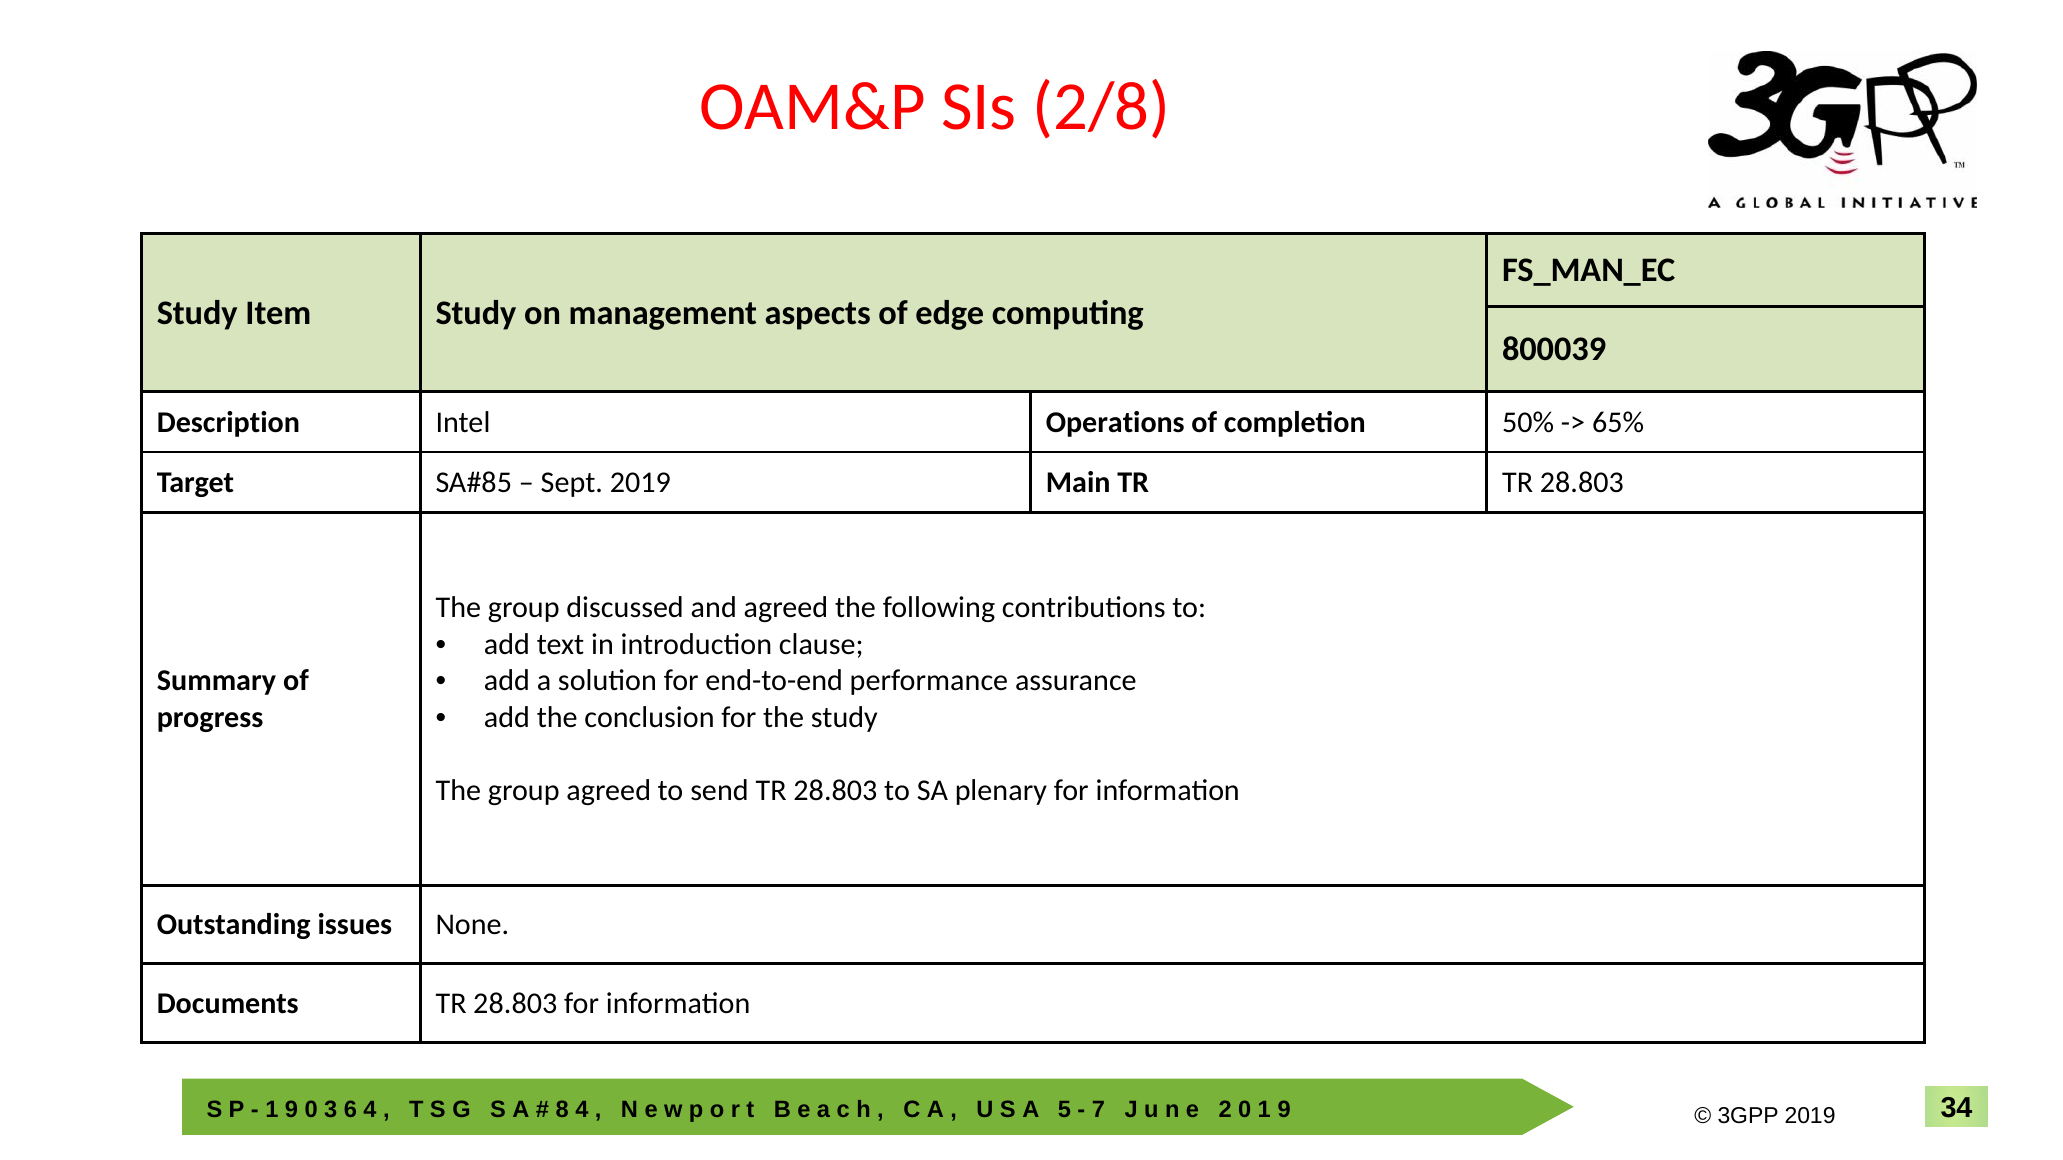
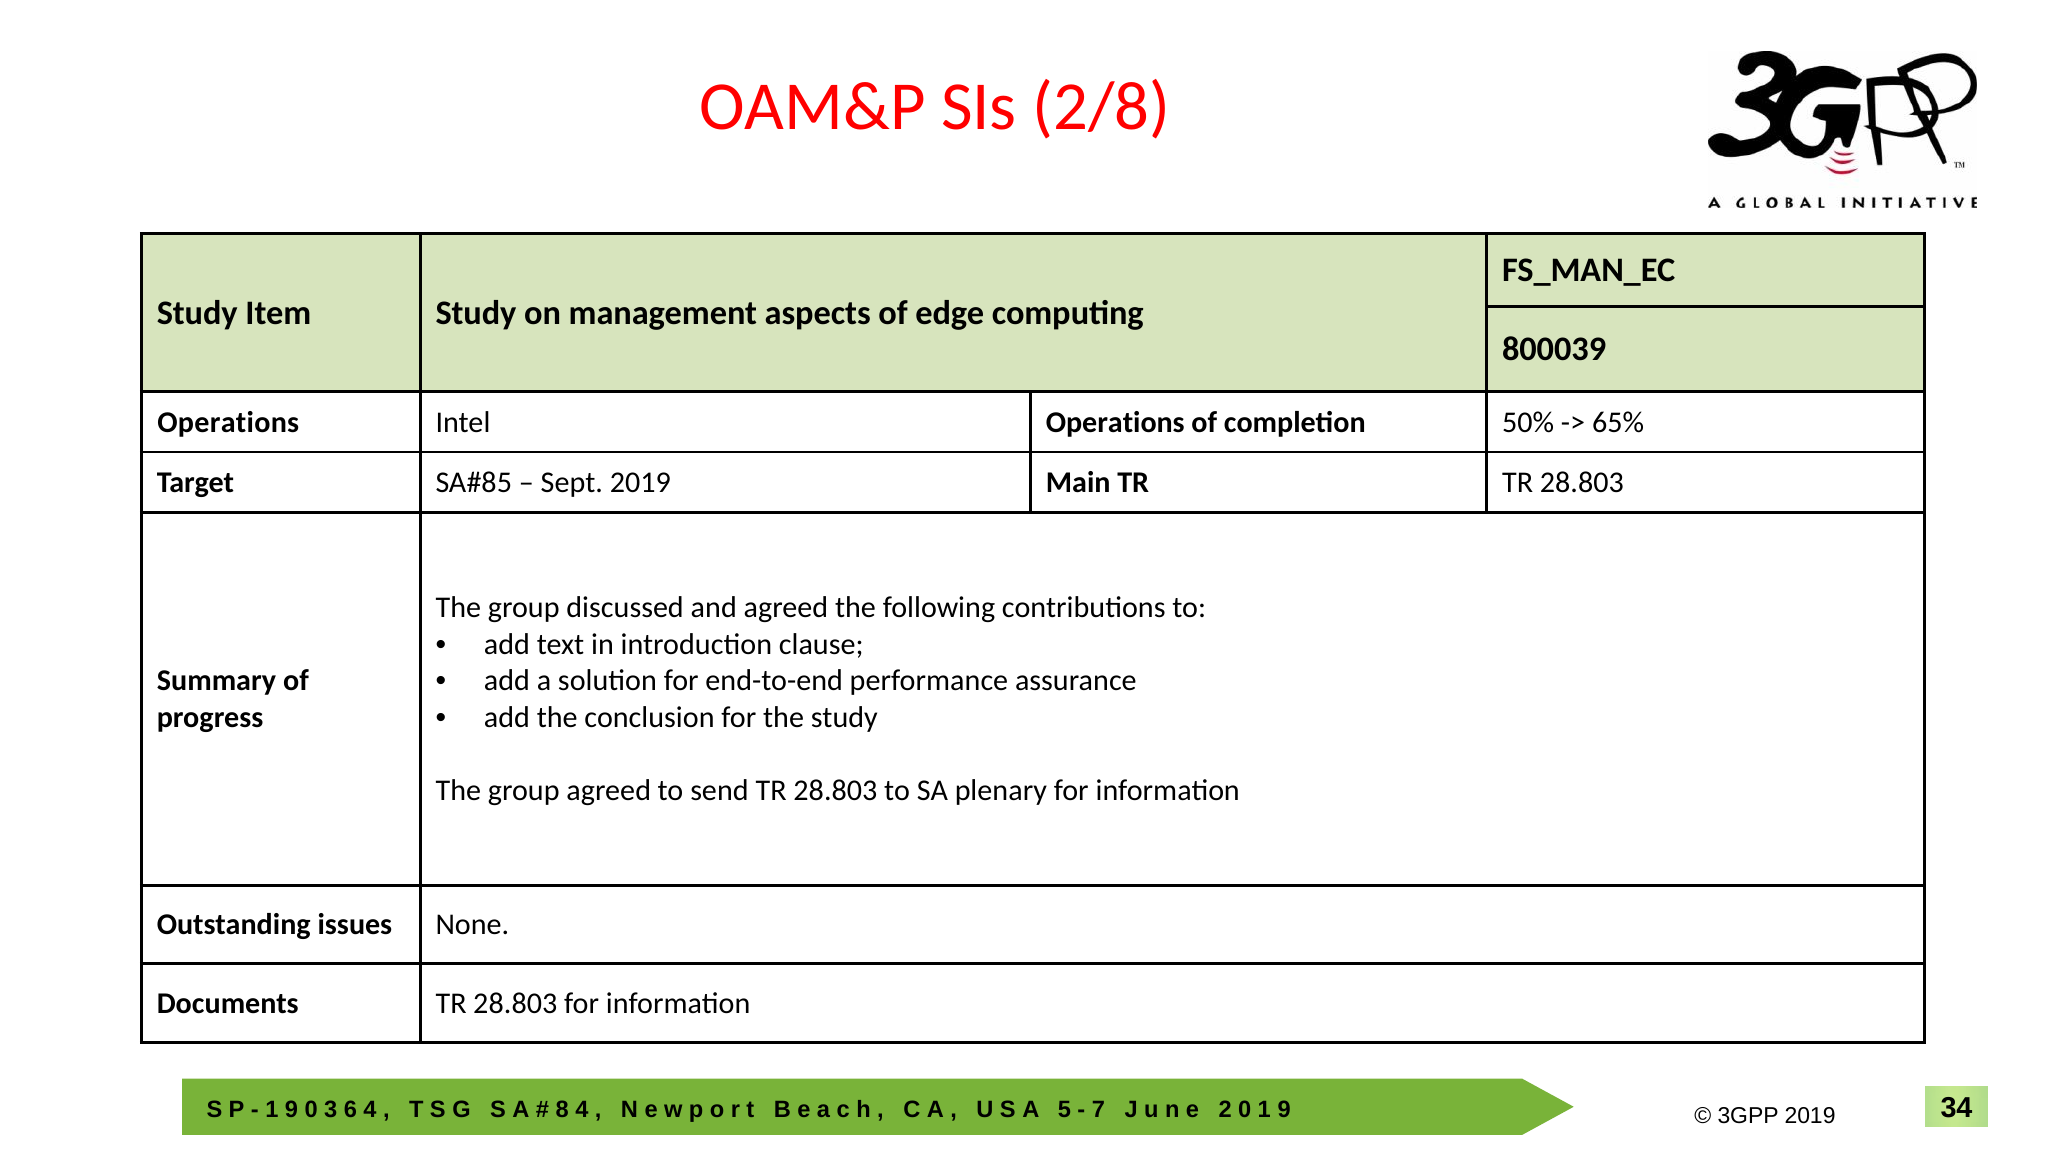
Description at (228, 422): Description -> Operations
